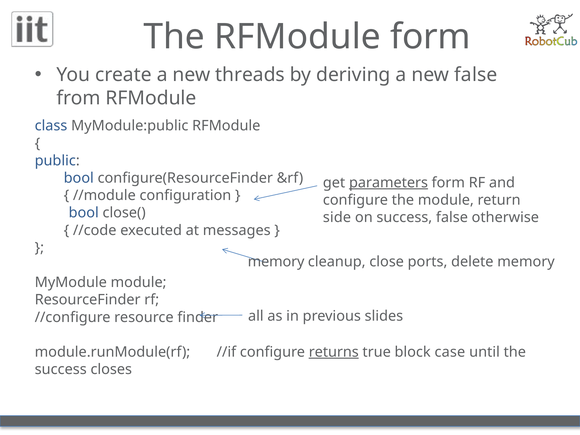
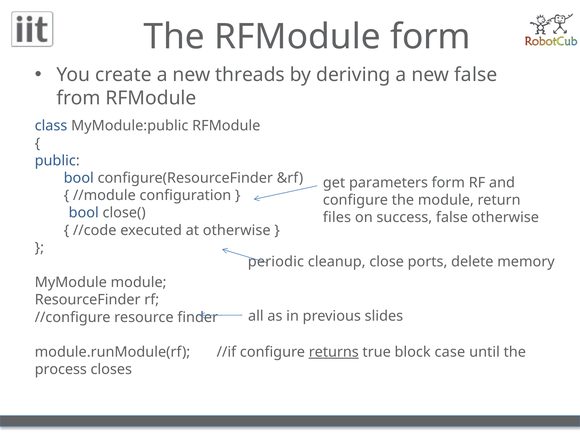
parameters underline: present -> none
side: side -> files
at messages: messages -> otherwise
memory at (276, 262): memory -> periodic
success at (61, 369): success -> process
